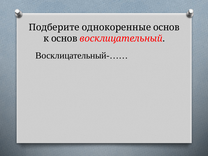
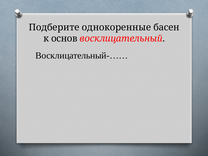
однокоренные основ: основ -> басен
